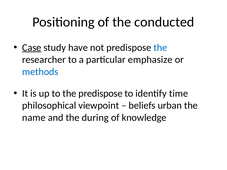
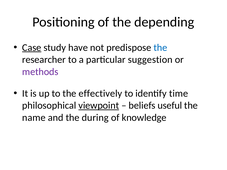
conducted: conducted -> depending
emphasize: emphasize -> suggestion
methods colour: blue -> purple
the predispose: predispose -> effectively
viewpoint underline: none -> present
urban: urban -> useful
